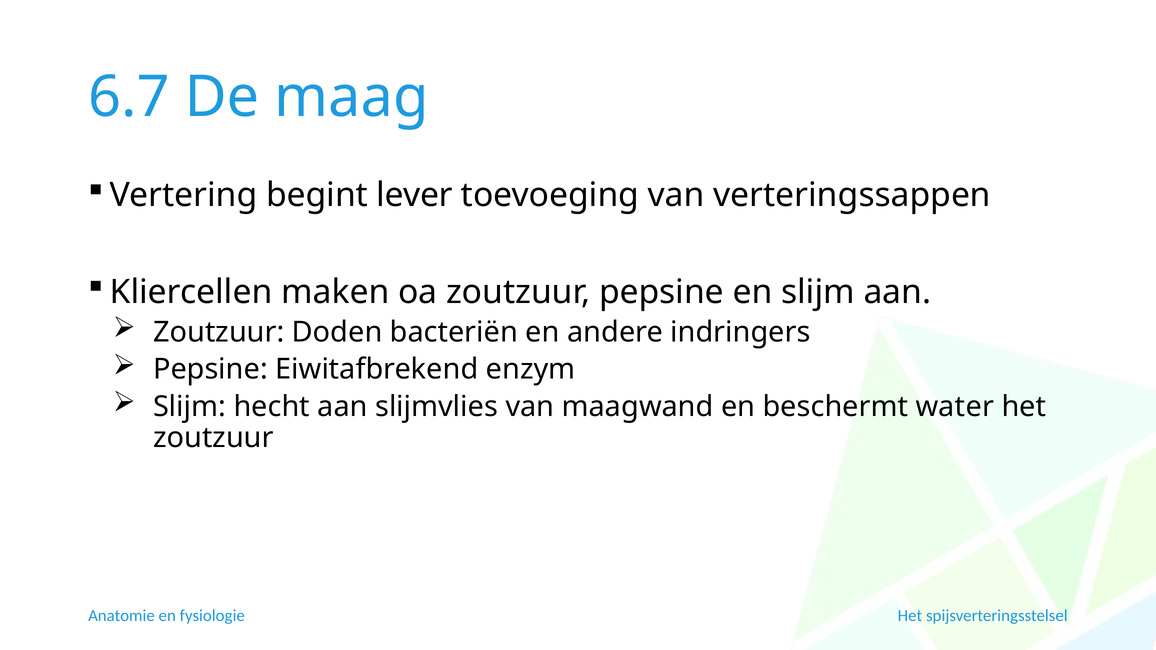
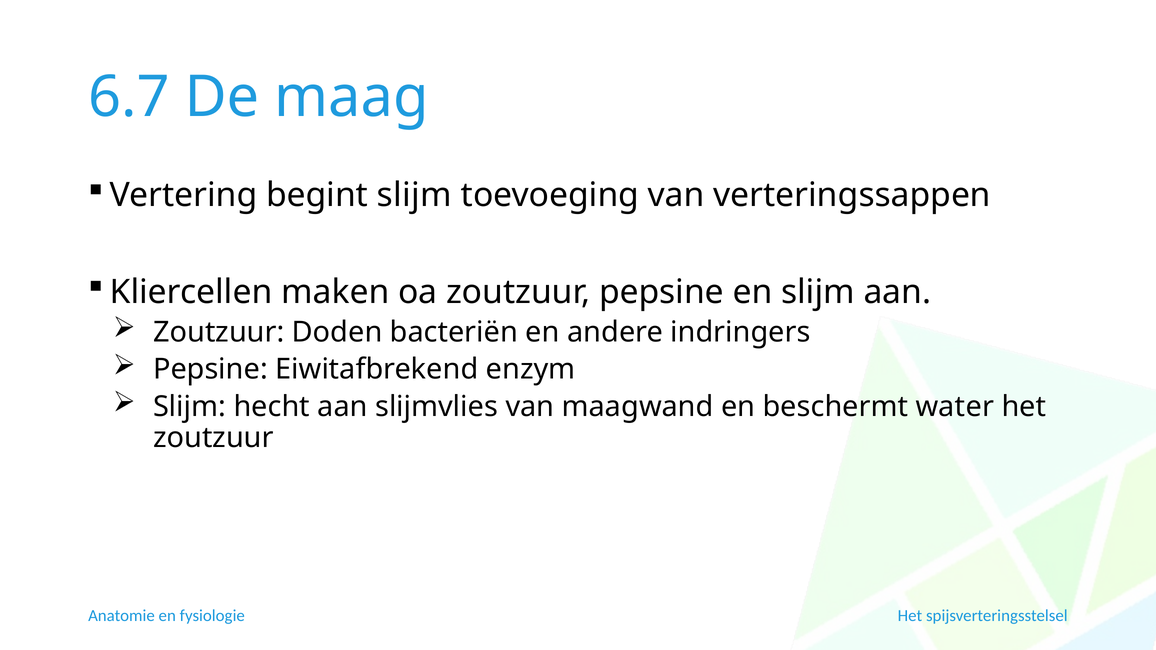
begint lever: lever -> slijm
